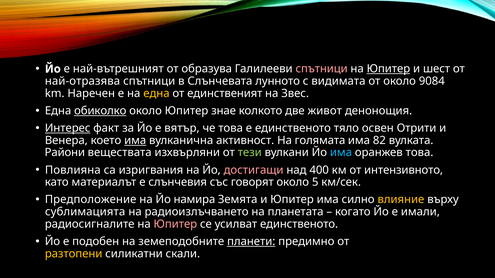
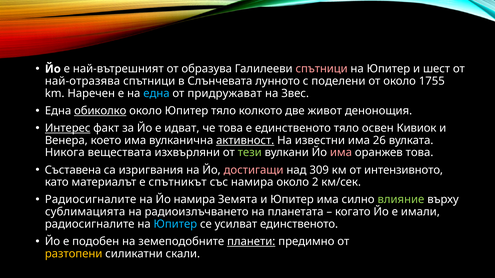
Юпитер at (388, 69) underline: present -> none
видимата: видимата -> поделени
9084: 9084 -> 1755
една at (156, 94) colour: yellow -> light blue
единственият: единственият -> придружават
Юпитер знае: знае -> тяло
вятър: вятър -> идват
Отрити: Отрити -> Кивиок
има at (135, 141) underline: present -> none
активност underline: none -> present
голямата: голямата -> известни
82: 82 -> 26
Райони: Райони -> Никога
има at (341, 153) colour: light blue -> pink
Повлияна: Повлияна -> Съставена
400: 400 -> 309
слънчевия: слънчевия -> спътникът
със говорят: говорят -> намира
5: 5 -> 2
Предположение at (91, 200): Предположение -> Радиосигналите
влияние colour: yellow -> light green
Юпитер at (175, 224) colour: pink -> light blue
